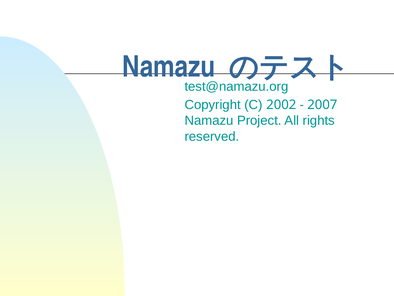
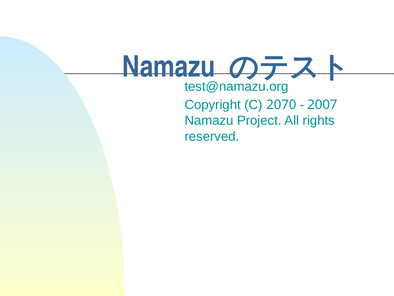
2002: 2002 -> 2070
